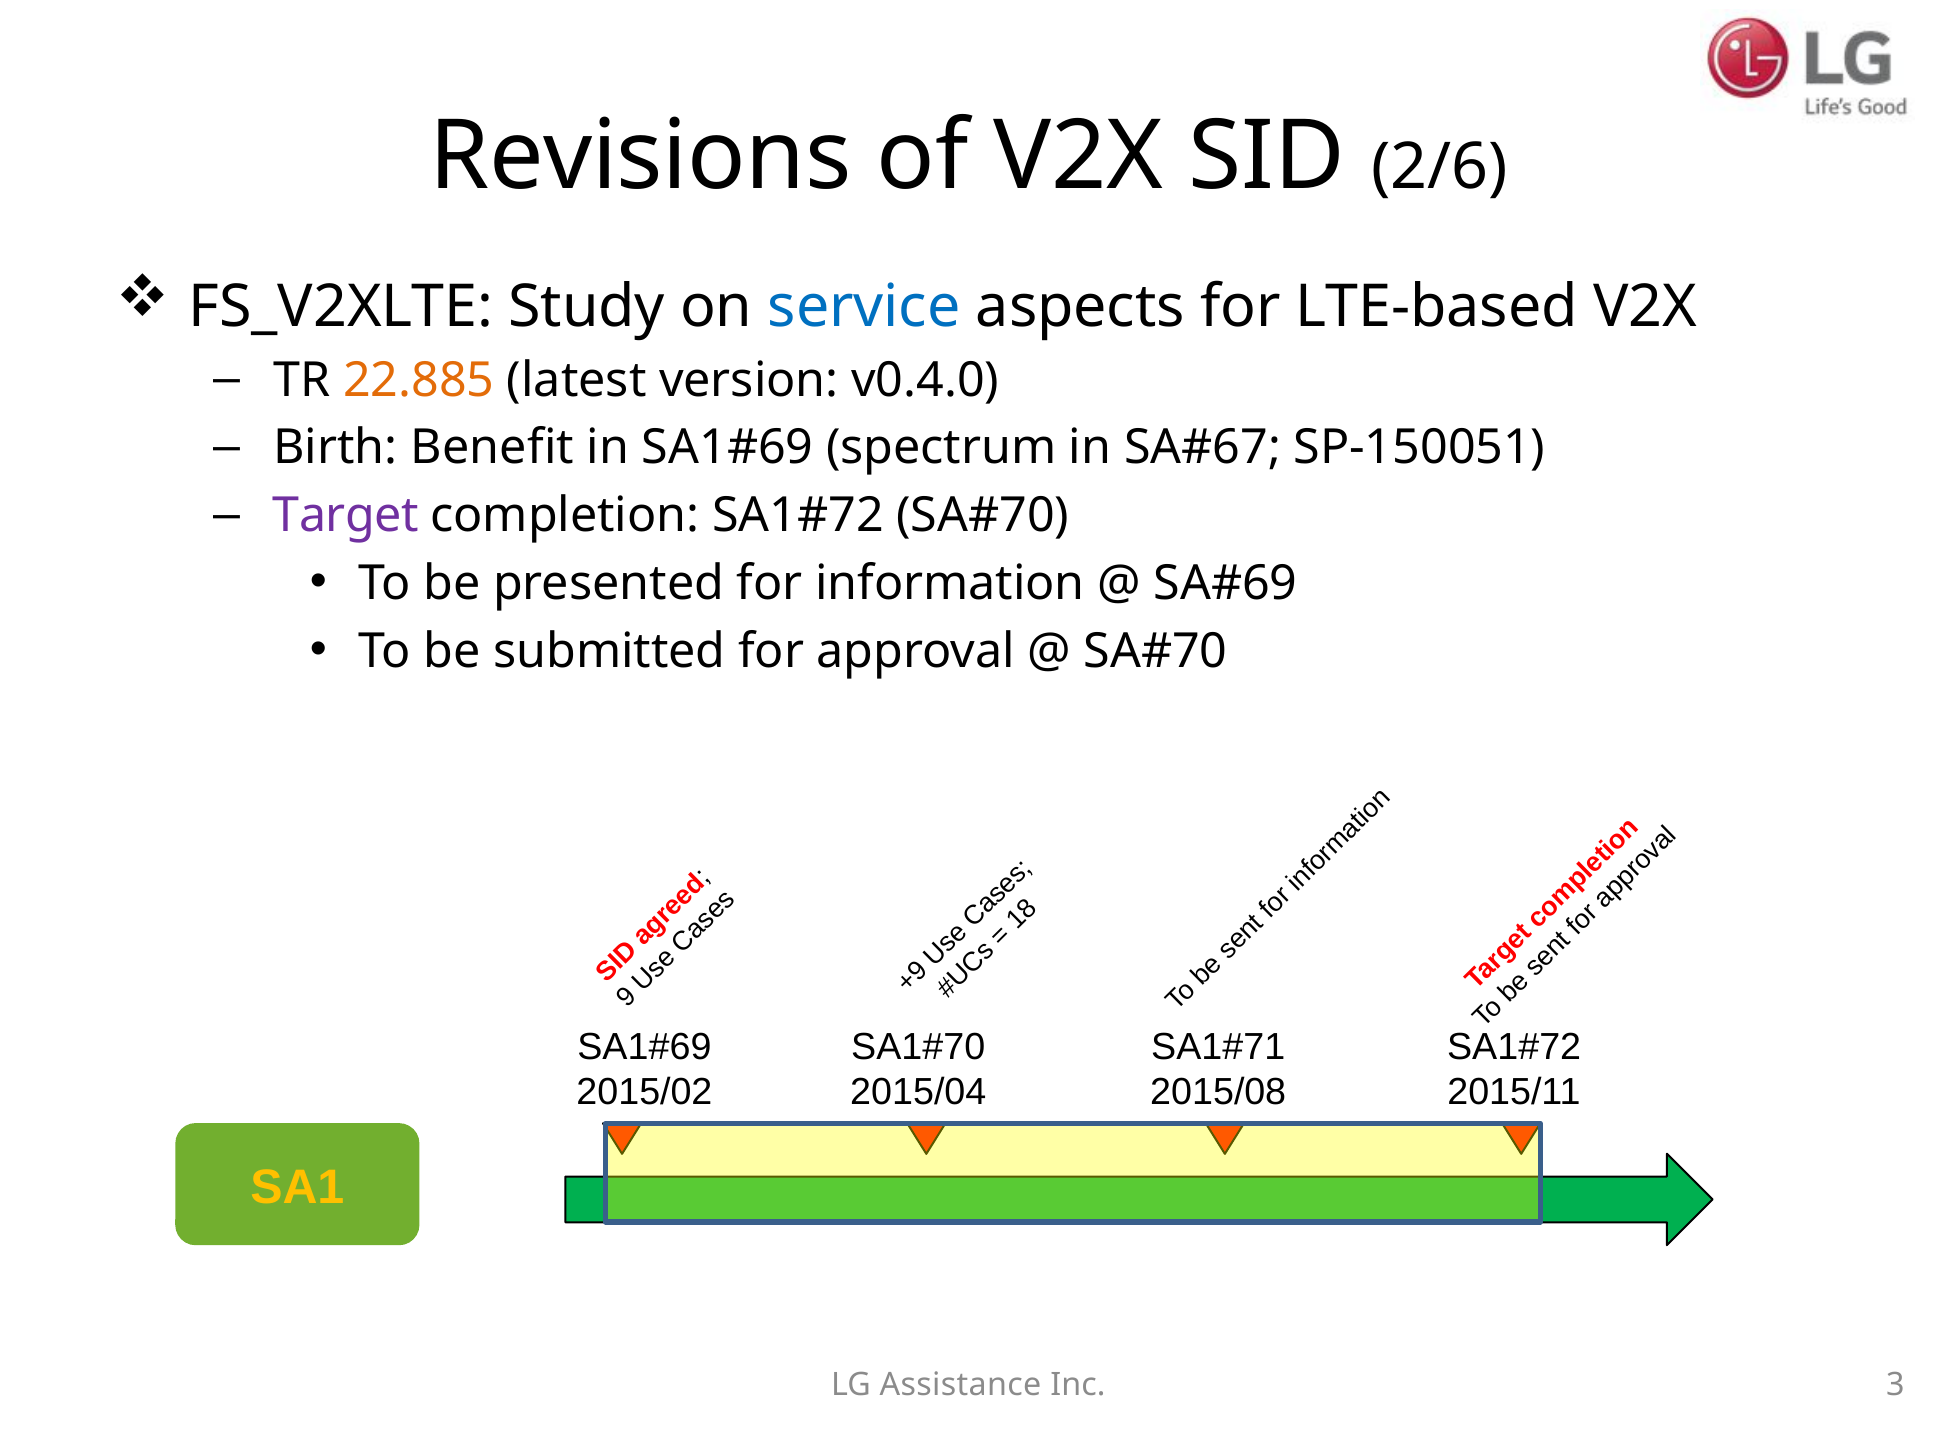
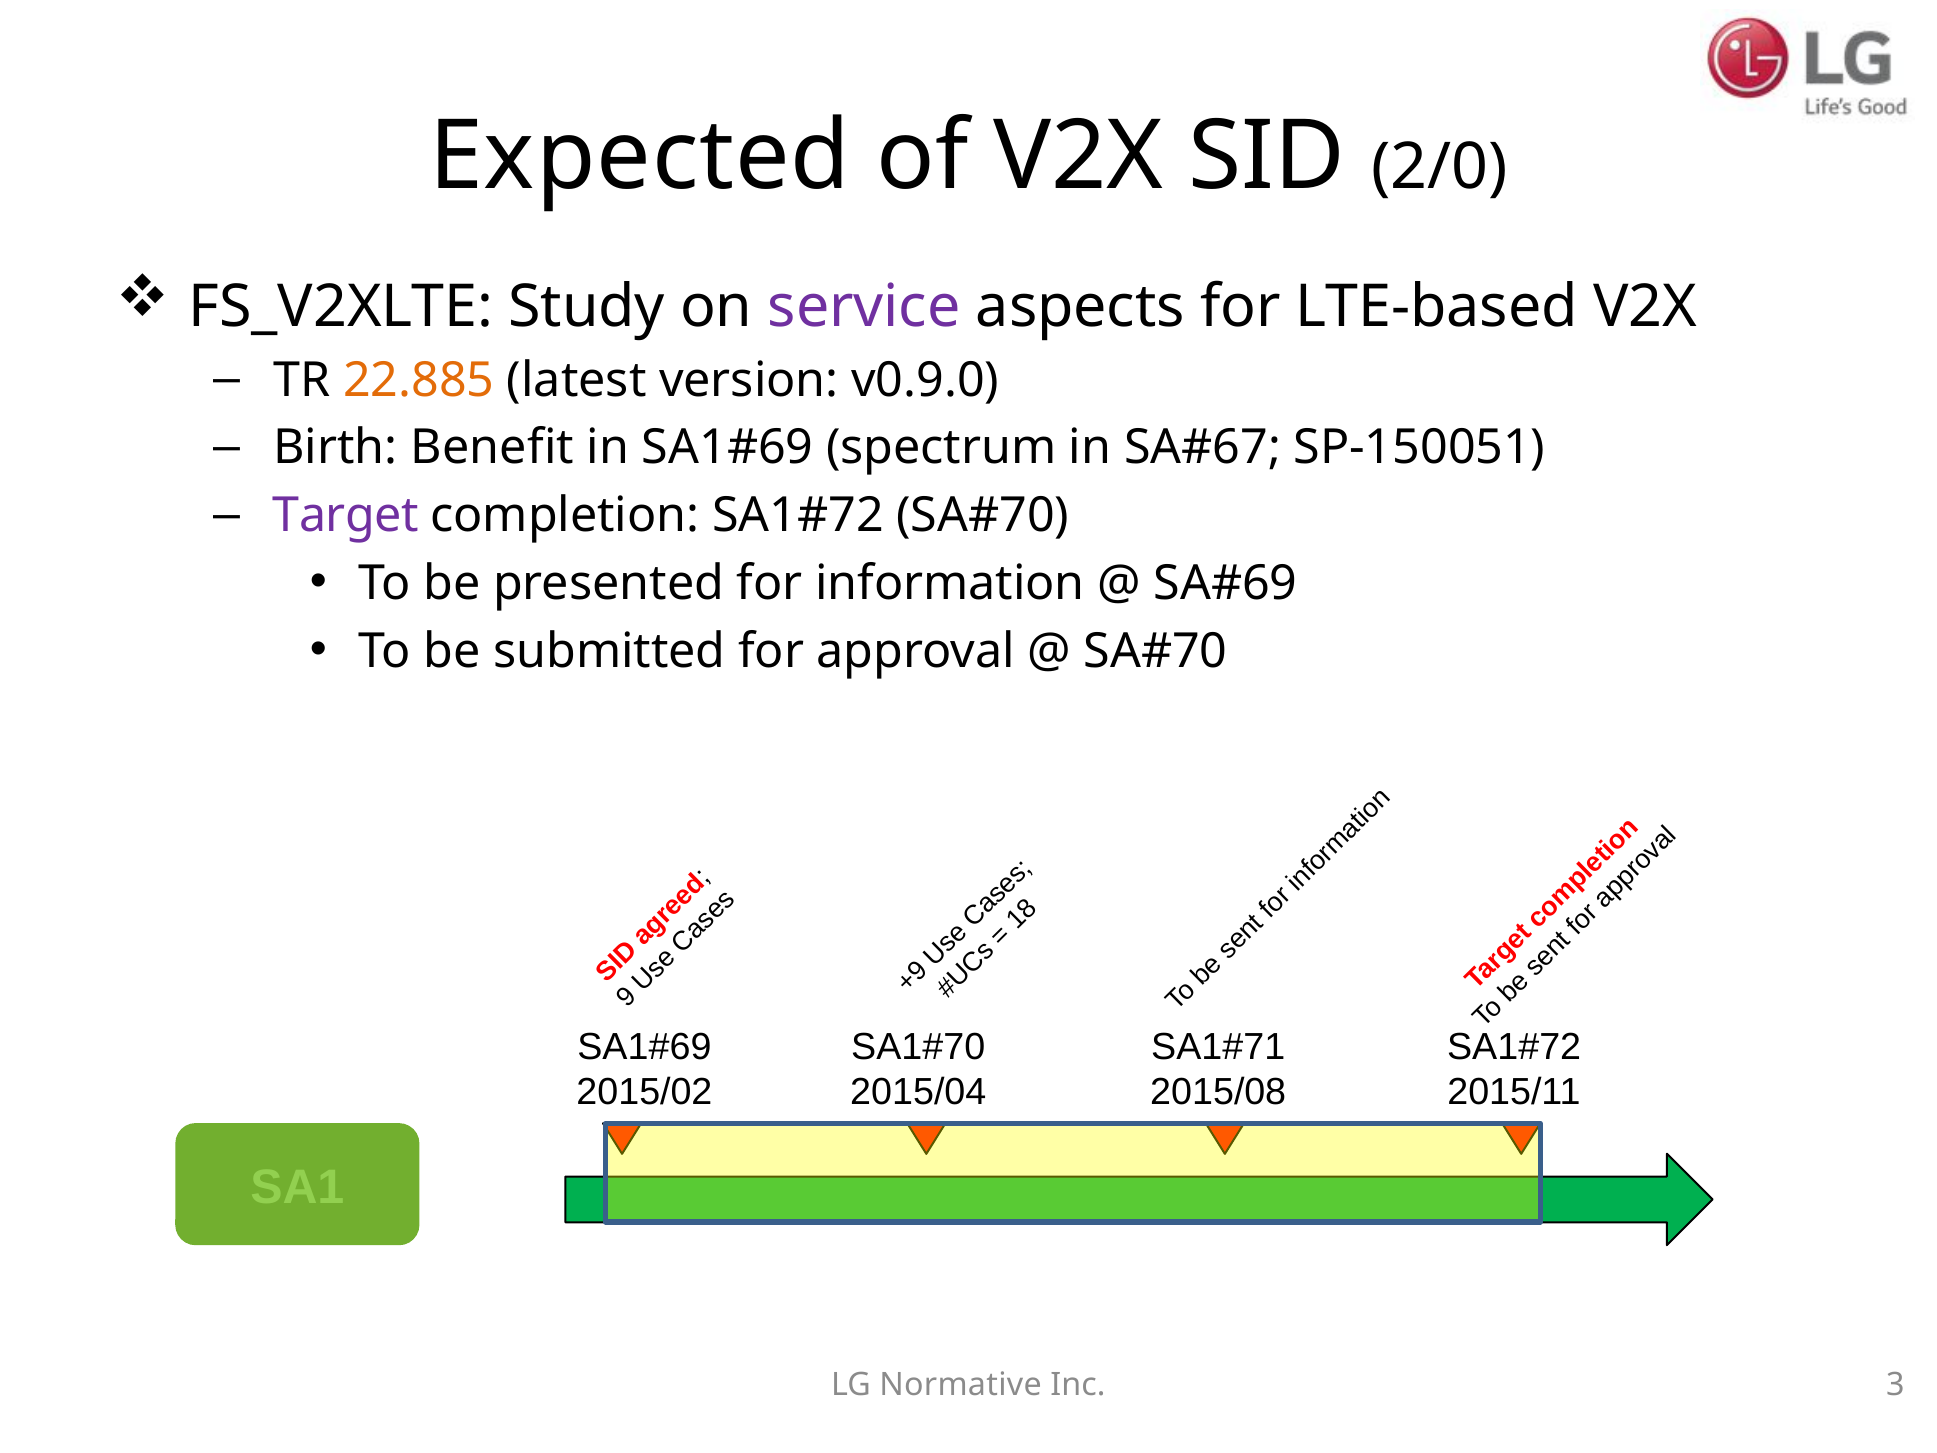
Revisions: Revisions -> Expected
2/6: 2/6 -> 2/0
service colour: blue -> purple
v0.4.0: v0.4.0 -> v0.9.0
SA1 colour: yellow -> light green
Assistance: Assistance -> Normative
